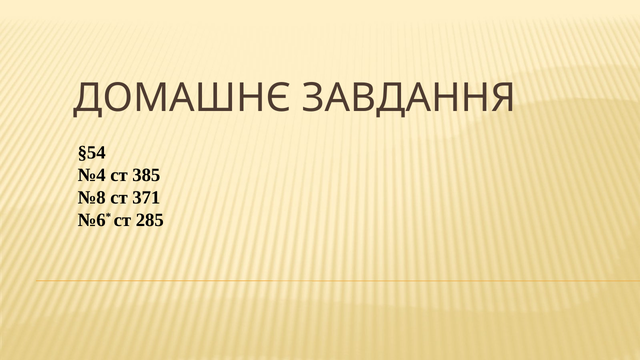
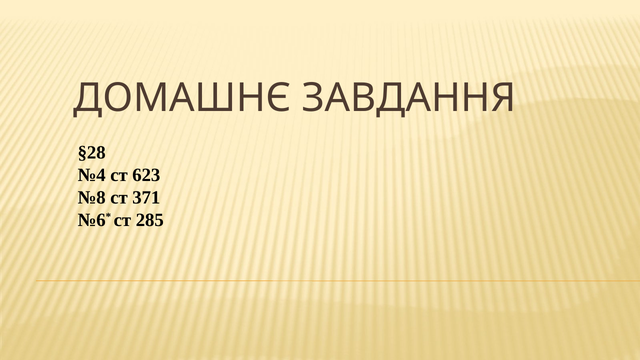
§54: §54 -> §28
385: 385 -> 623
